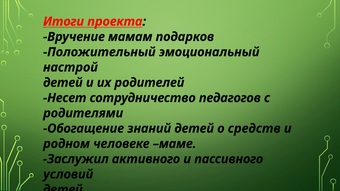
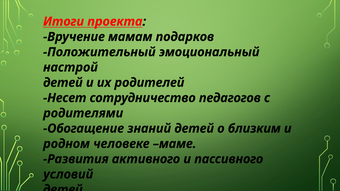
средств: средств -> близким
Заслужил: Заслужил -> Развития
